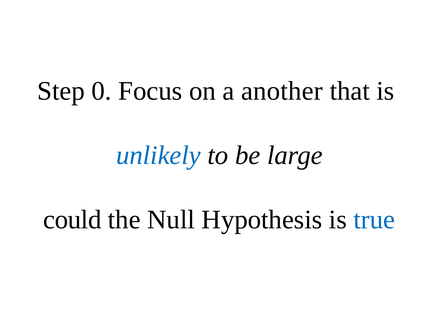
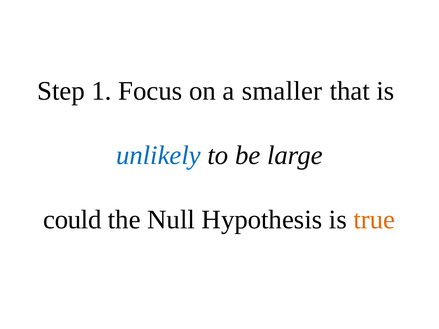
0: 0 -> 1
another: another -> smaller
true colour: blue -> orange
